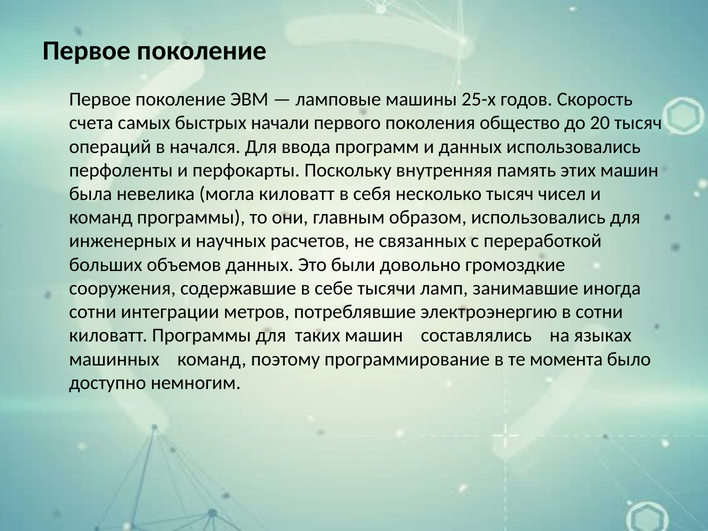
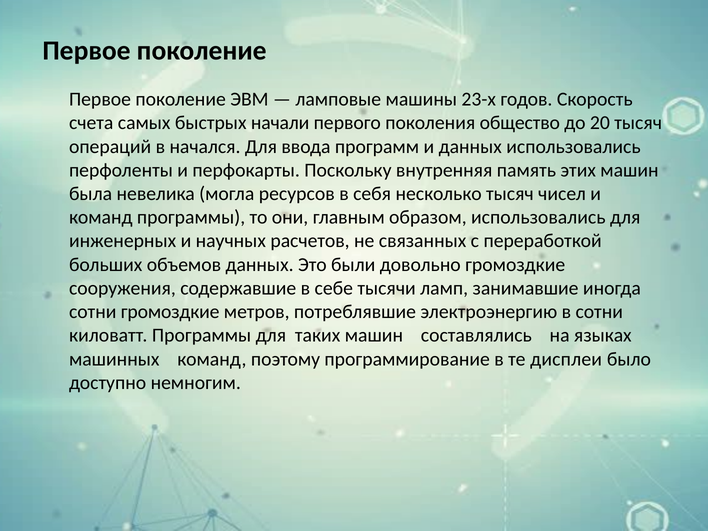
25-х: 25-х -> 23-х
могла киловатт: киловатт -> ресурсов
сотни интеграции: интеграции -> громоздкие
момента: момента -> дисплеи
